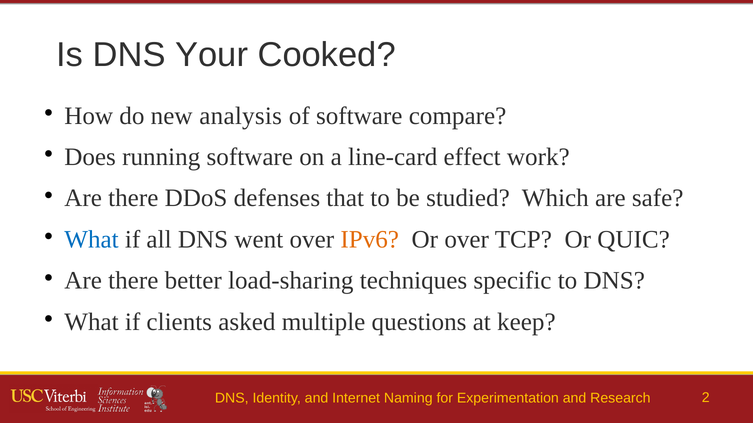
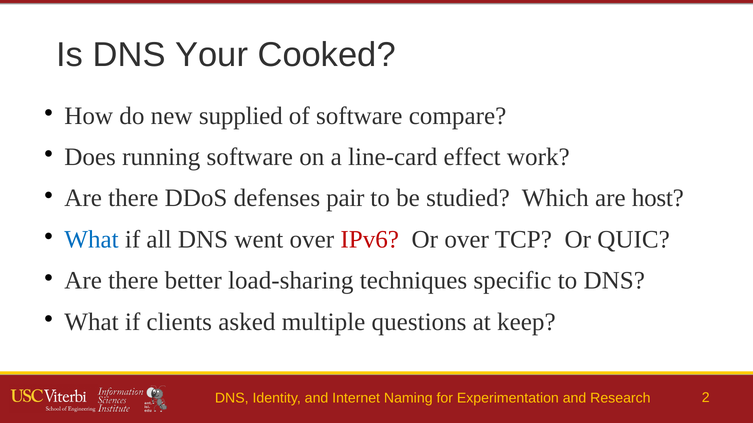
analysis: analysis -> supplied
that: that -> pair
safe: safe -> host
IPv6 colour: orange -> red
